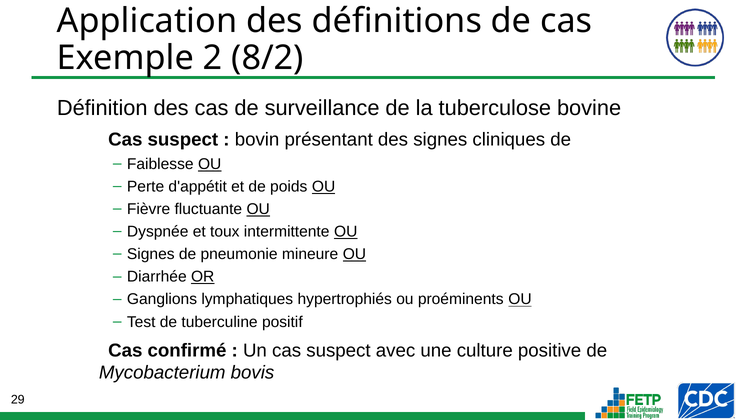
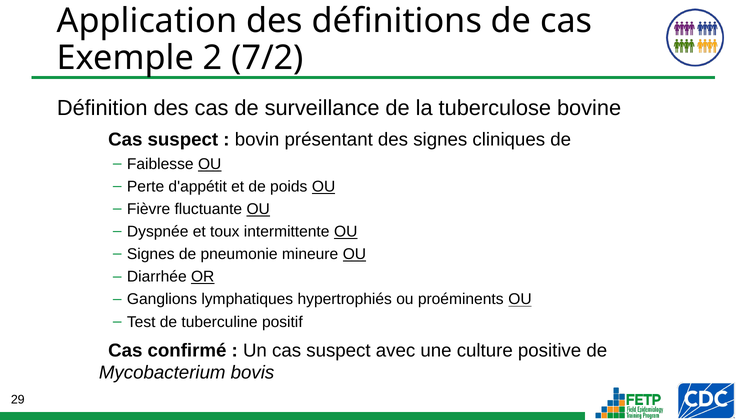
8/2: 8/2 -> 7/2
